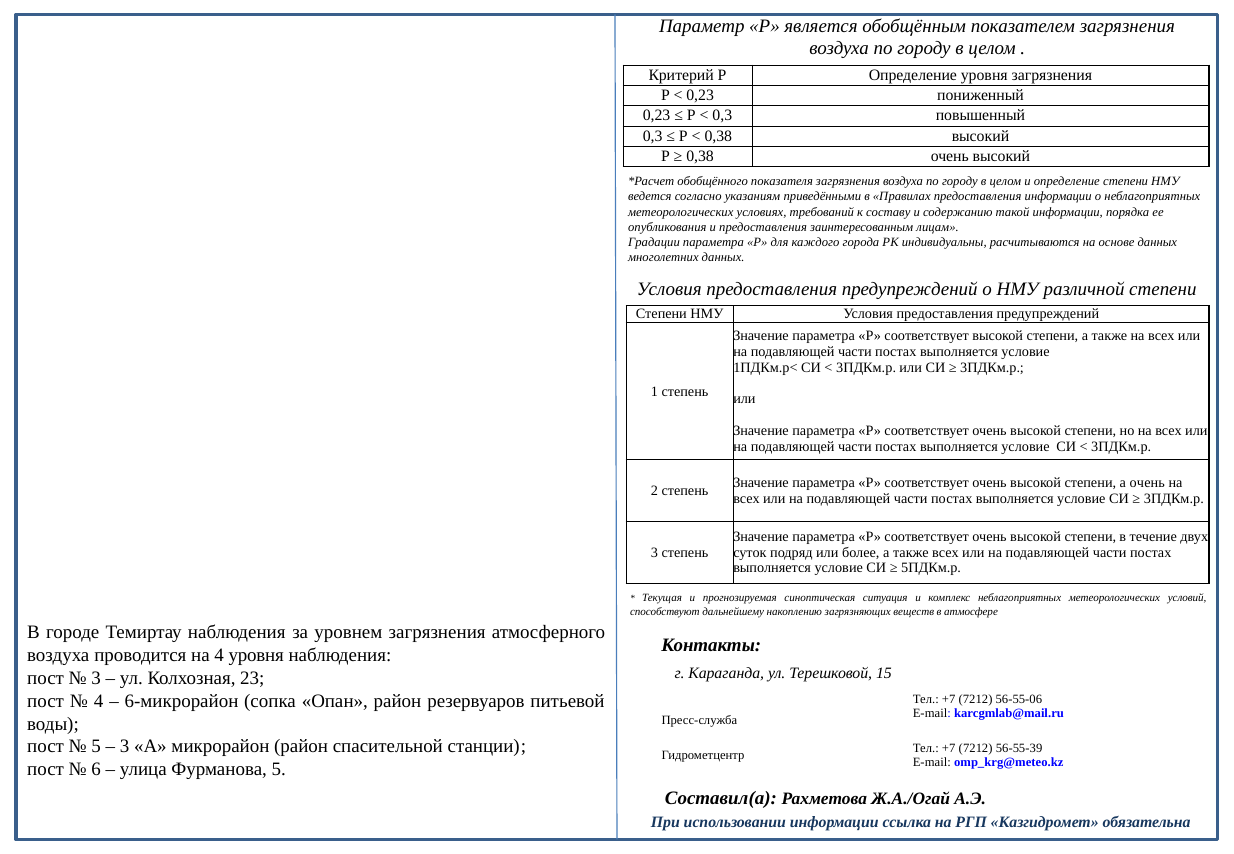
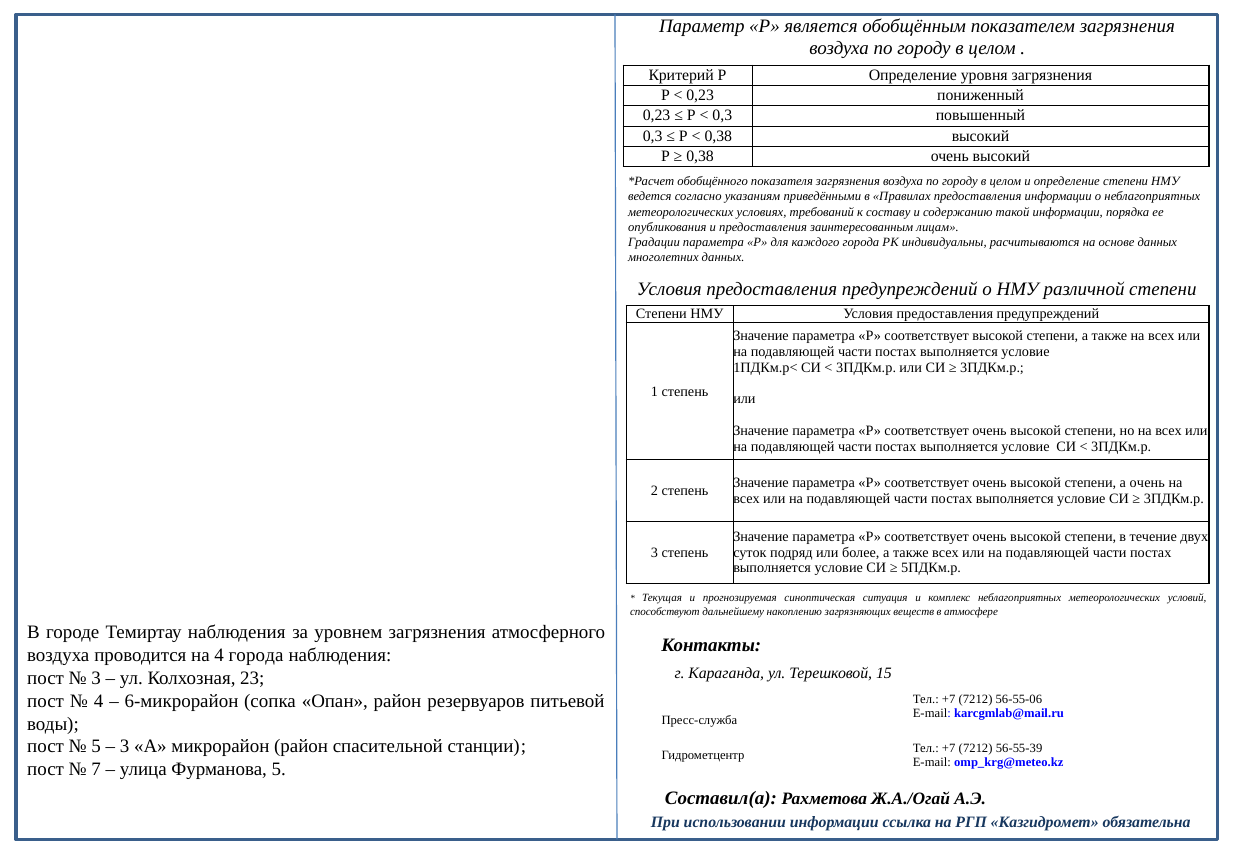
4 уровня: уровня -> города
6: 6 -> 7
